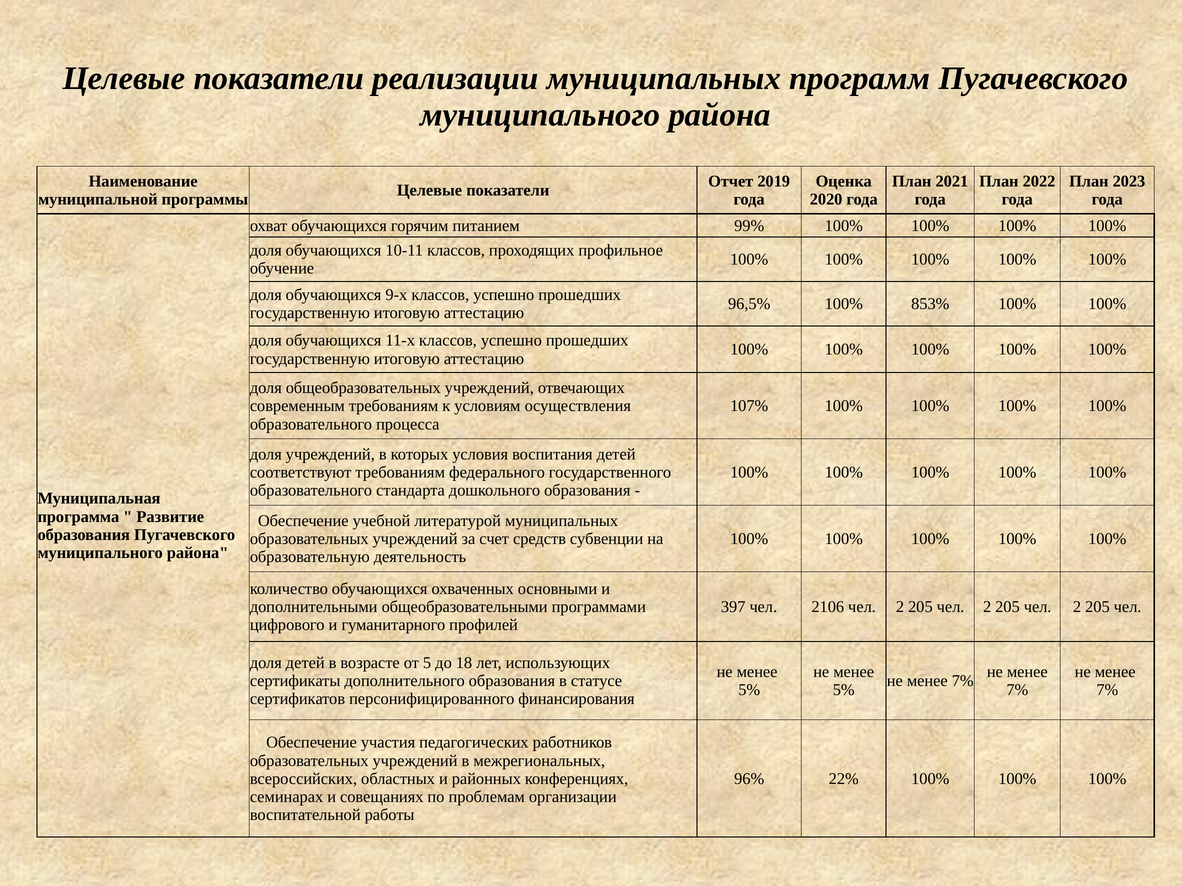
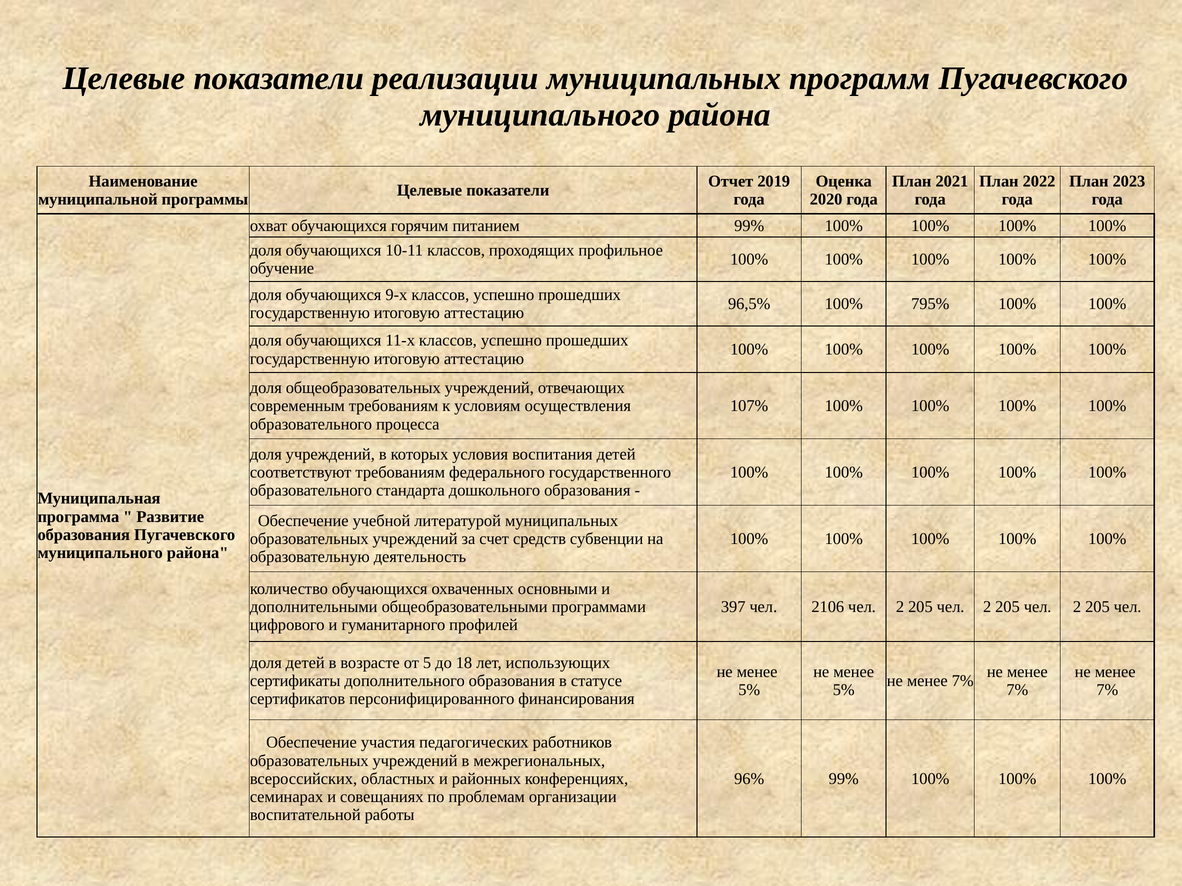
853%: 853% -> 795%
96% 22%: 22% -> 99%
